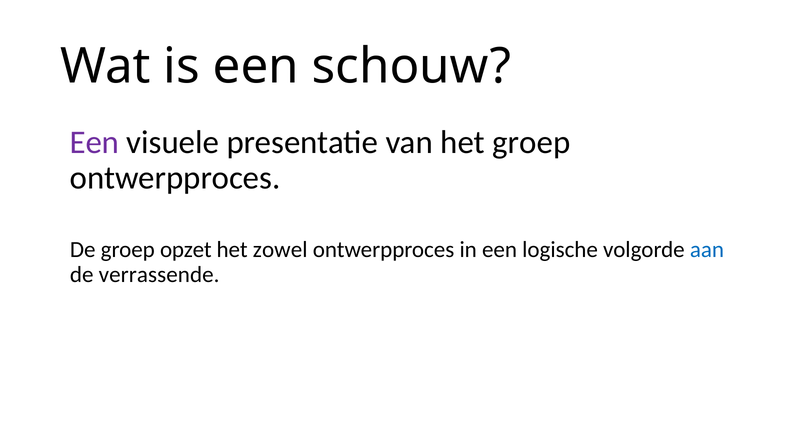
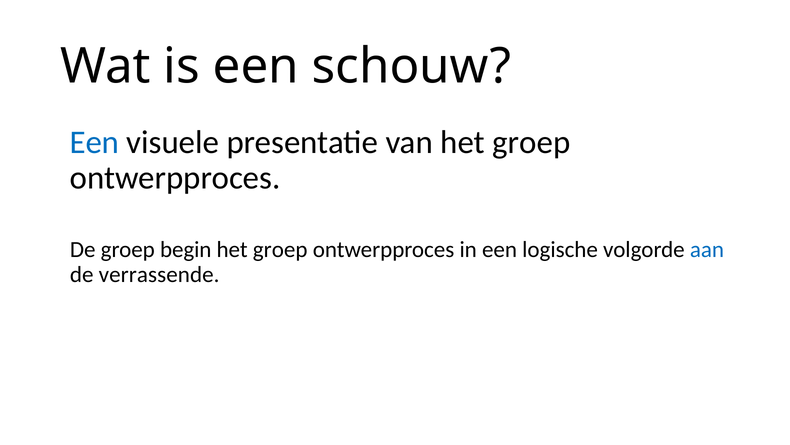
Een at (95, 142) colour: purple -> blue
opzet: opzet -> begin
zowel at (280, 249): zowel -> groep
